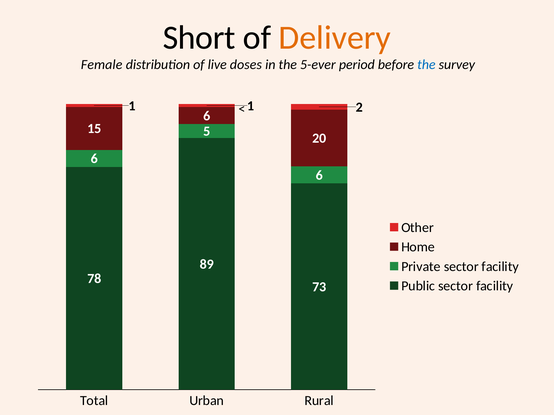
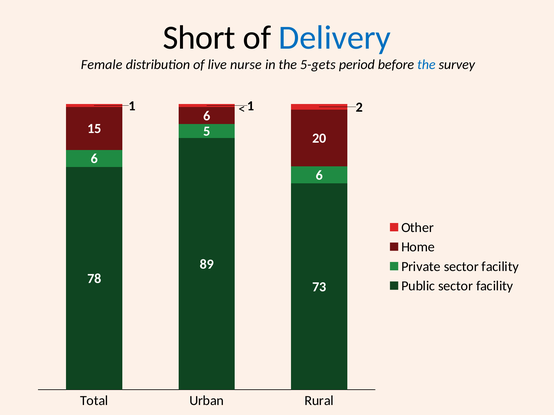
Delivery colour: orange -> blue
doses: doses -> nurse
5-ever: 5-ever -> 5-gets
